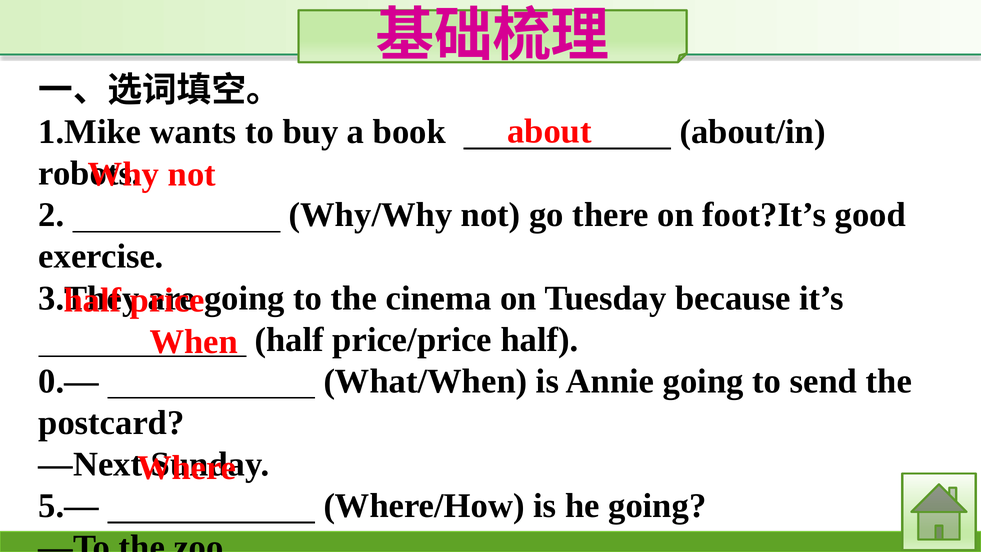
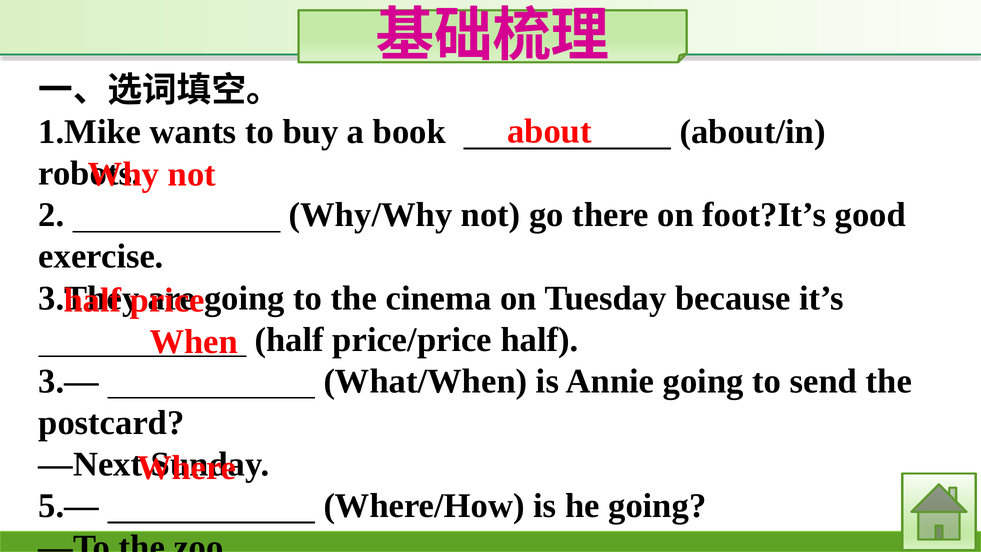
0.—: 0.— -> 3.—
